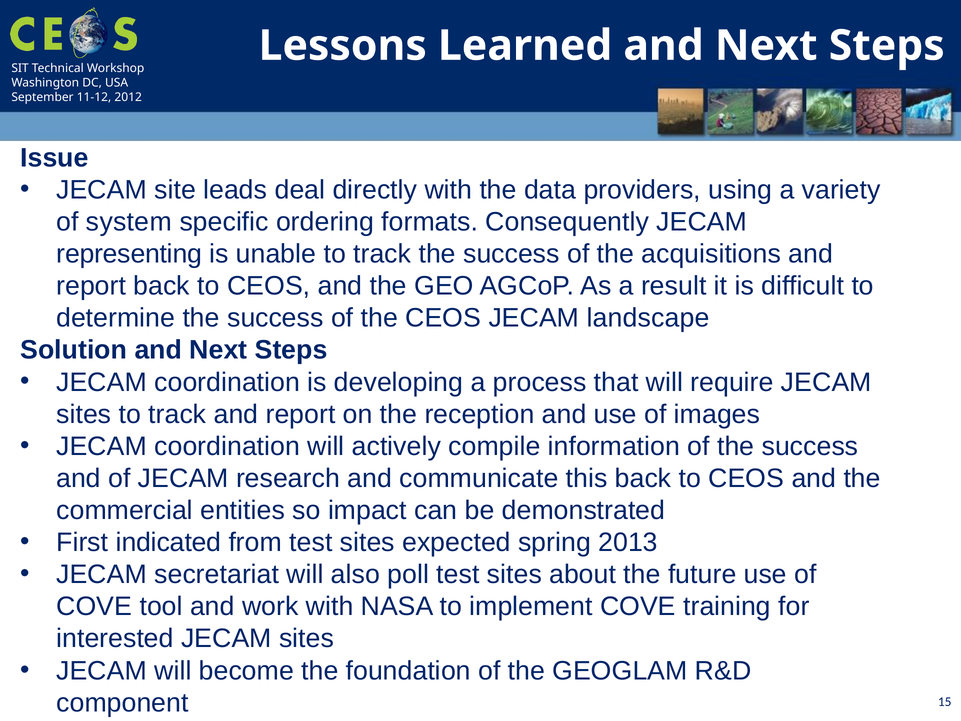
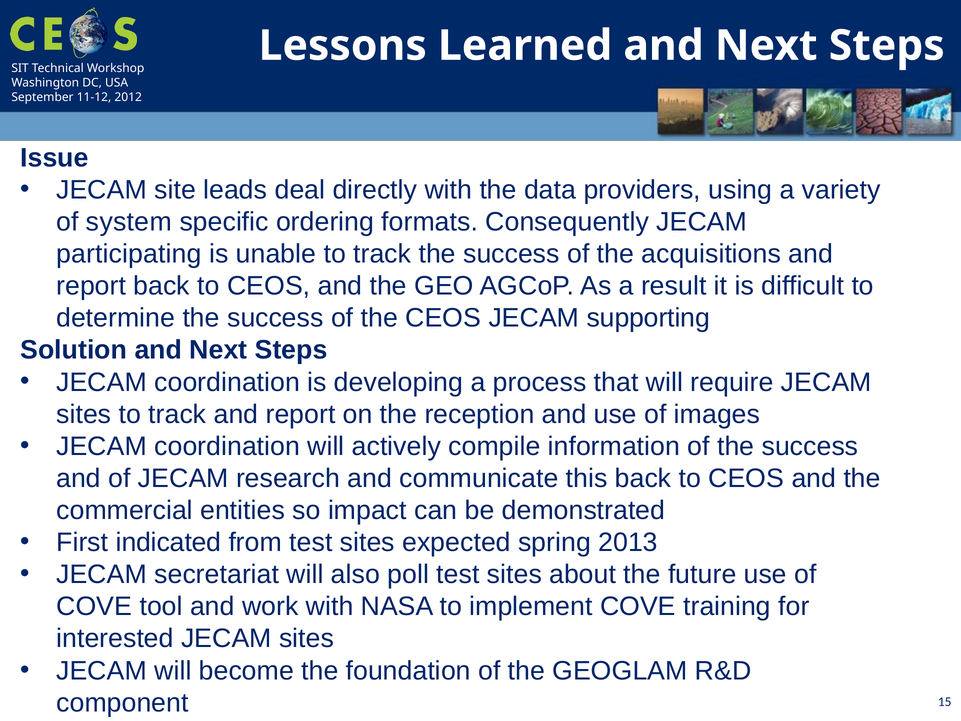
representing: representing -> participating
landscape: landscape -> supporting
